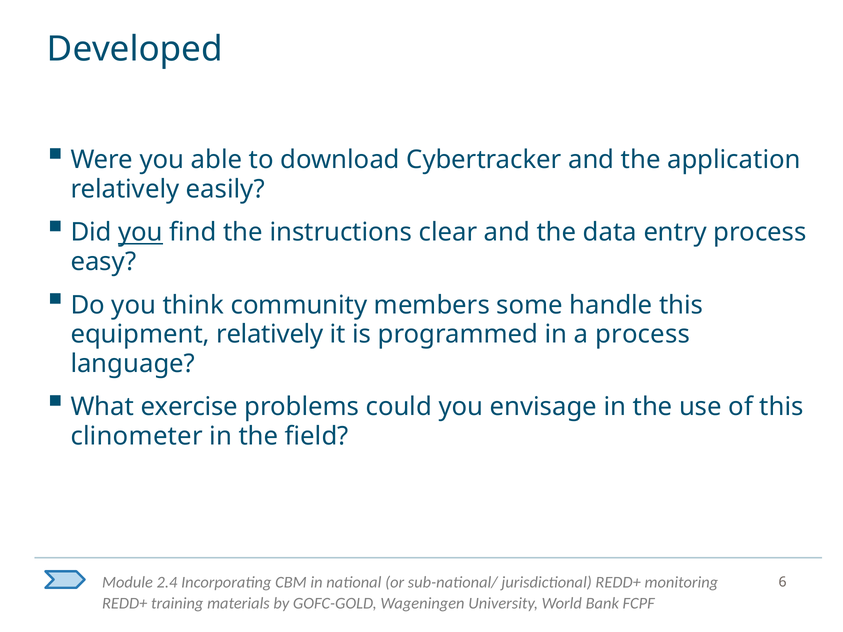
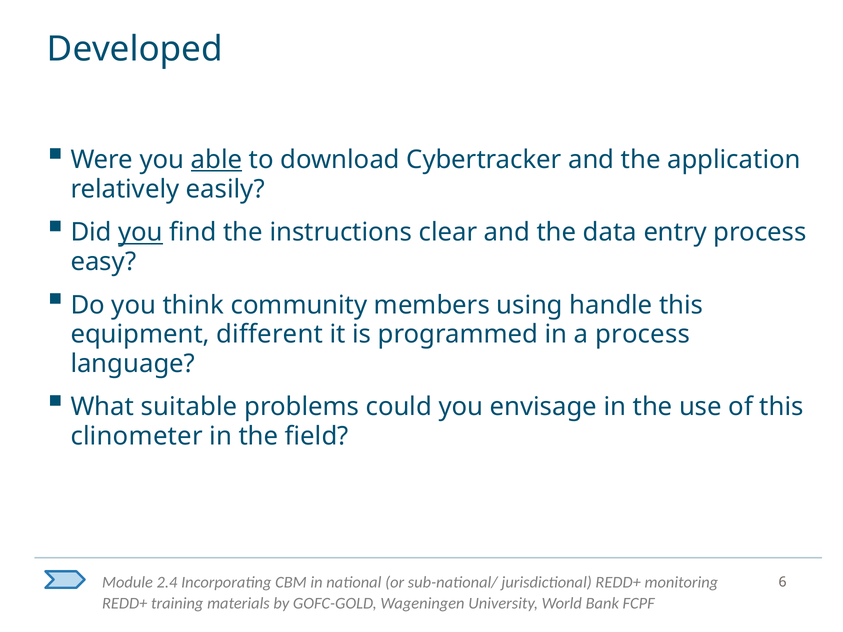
able underline: none -> present
some: some -> using
equipment relatively: relatively -> different
exercise: exercise -> suitable
